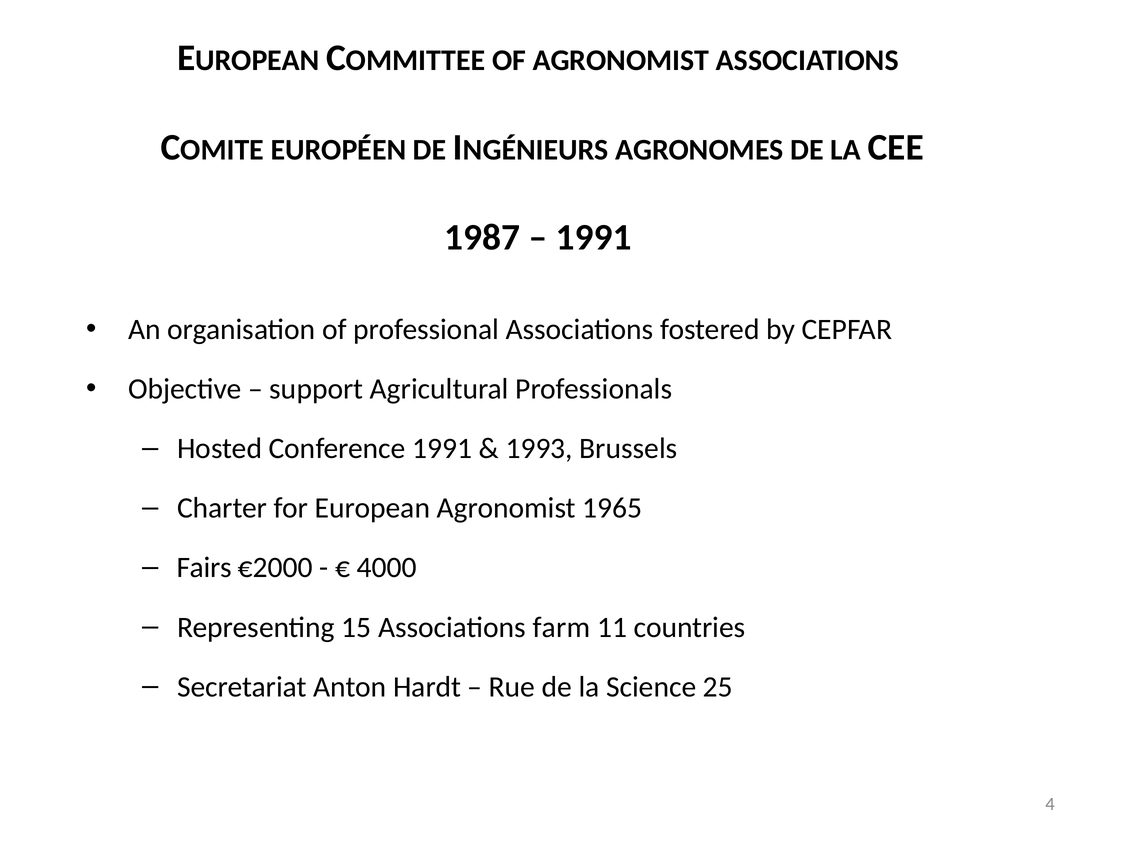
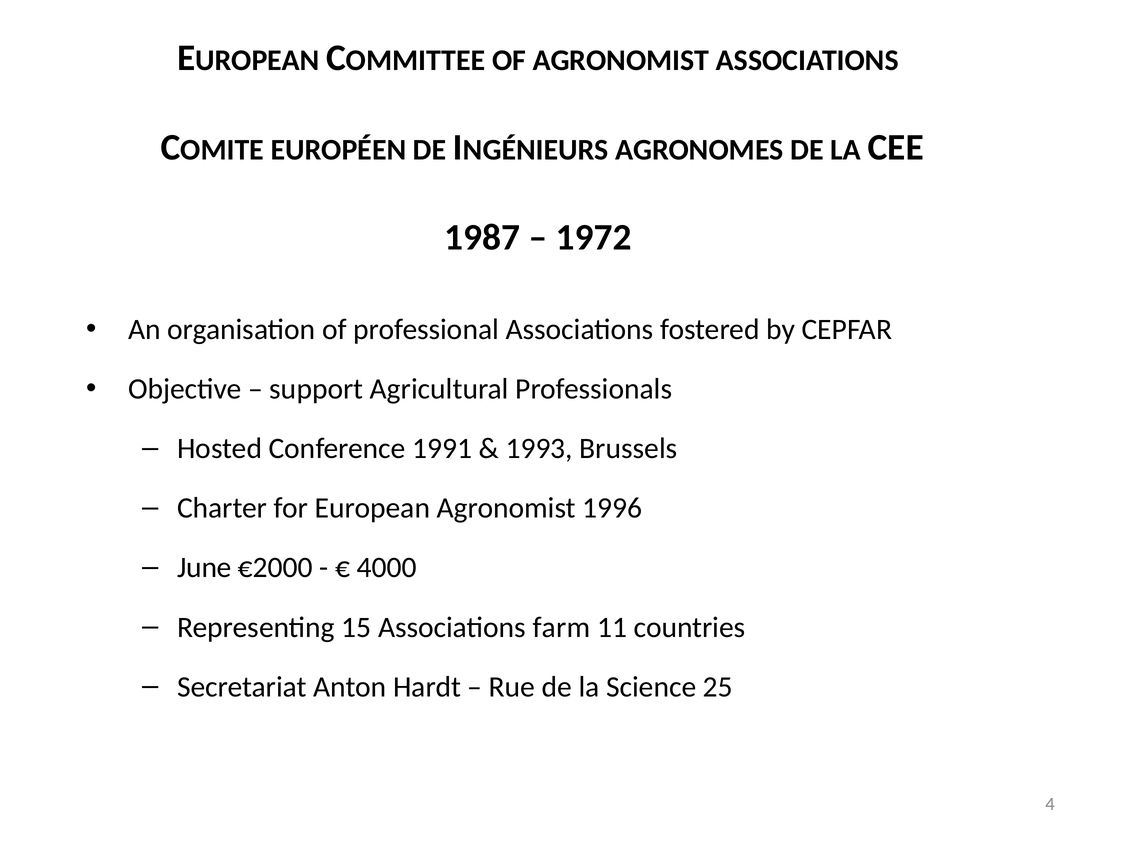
1991 at (594, 237): 1991 -> 1972
1965: 1965 -> 1996
Fairs: Fairs -> June
